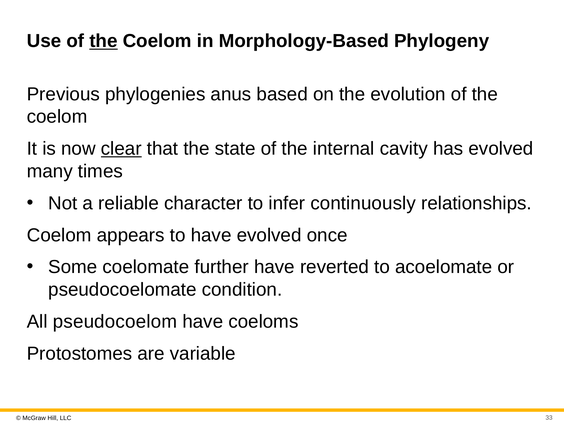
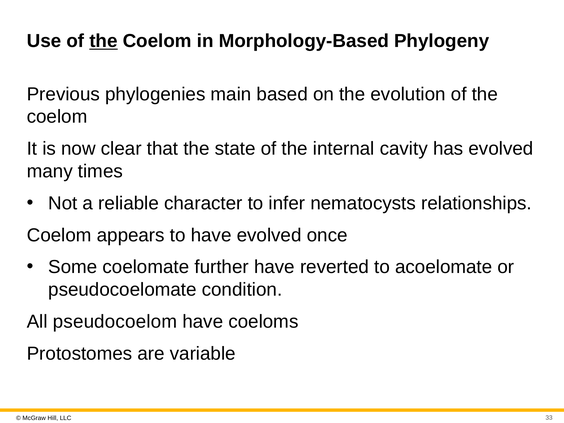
anus: anus -> main
clear underline: present -> none
continuously: continuously -> nematocysts
